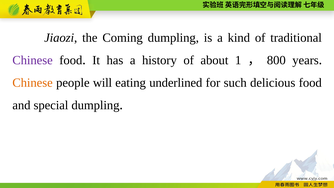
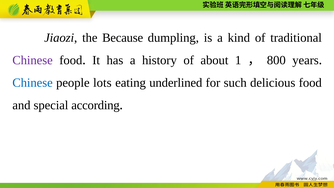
Coming: Coming -> Because
Chinese at (33, 83) colour: orange -> blue
will: will -> lots
special dumpling: dumpling -> according
